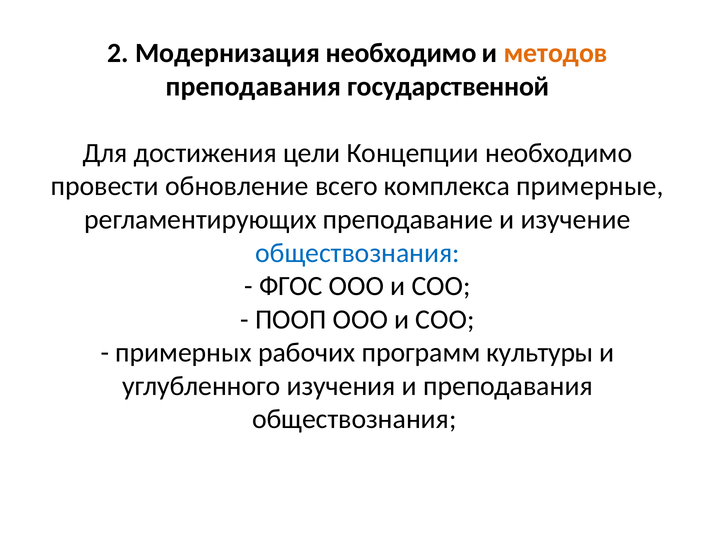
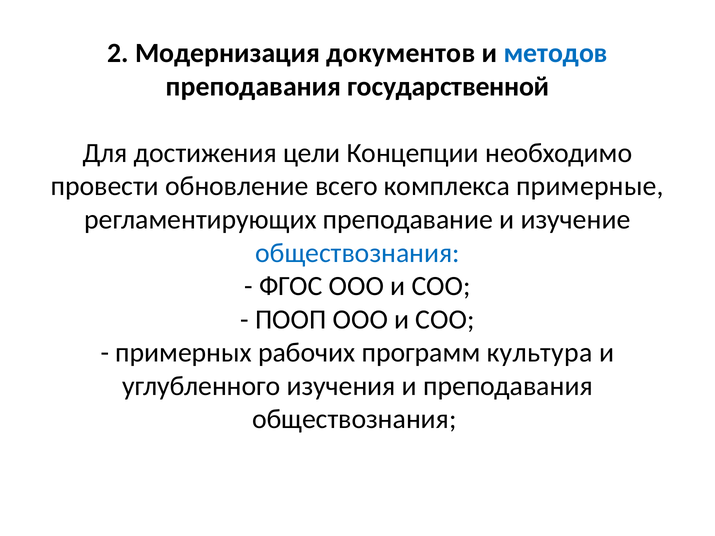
Модернизация необходимо: необходимо -> документов
методов colour: orange -> blue
культуры: культуры -> культура
